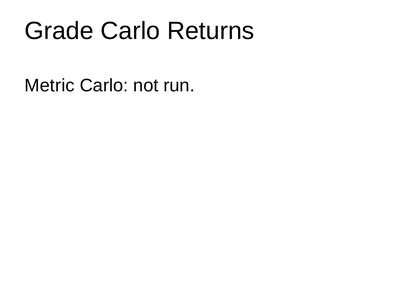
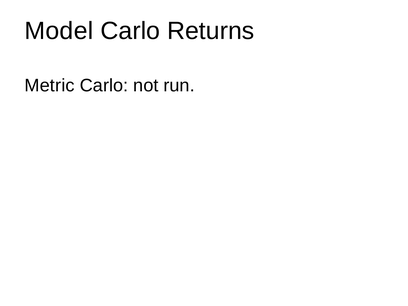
Grade: Grade -> Model
